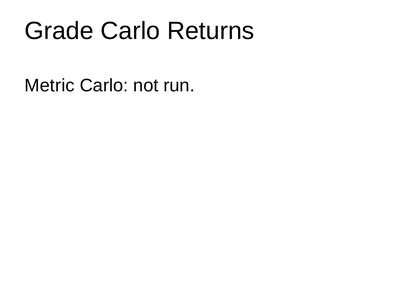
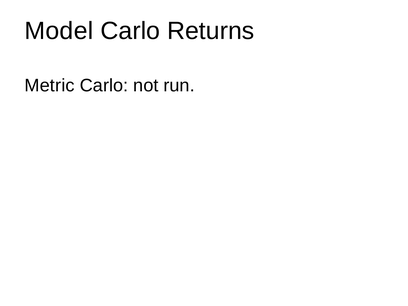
Grade: Grade -> Model
